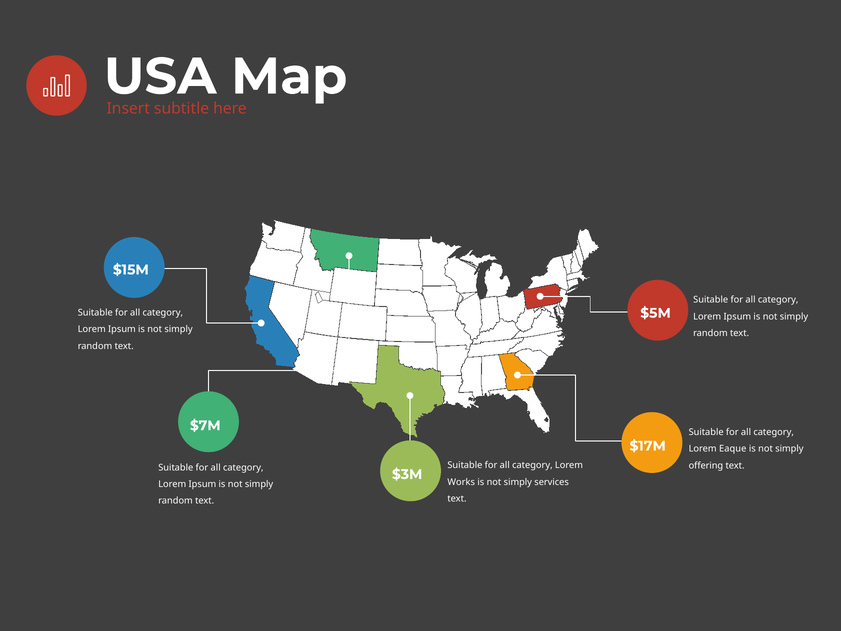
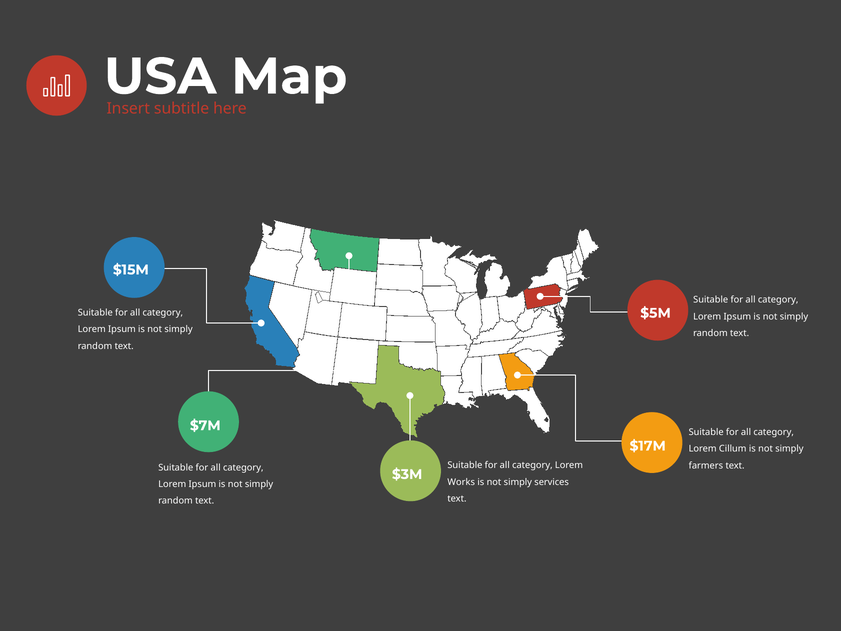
Eaque: Eaque -> Cillum
offering: offering -> farmers
